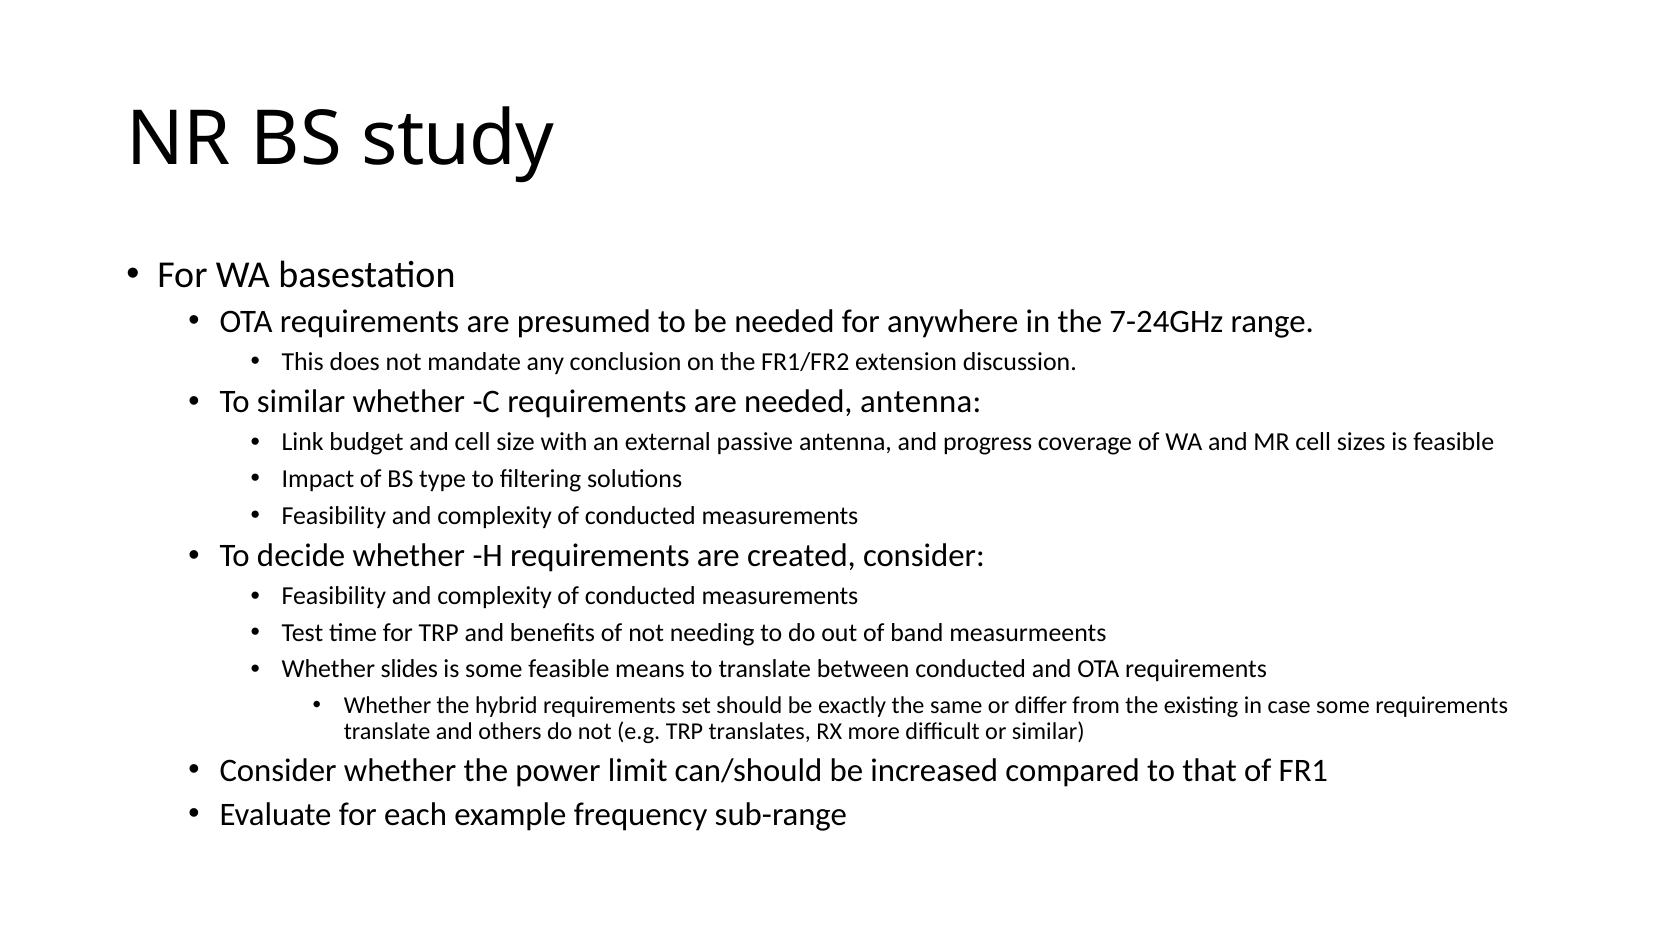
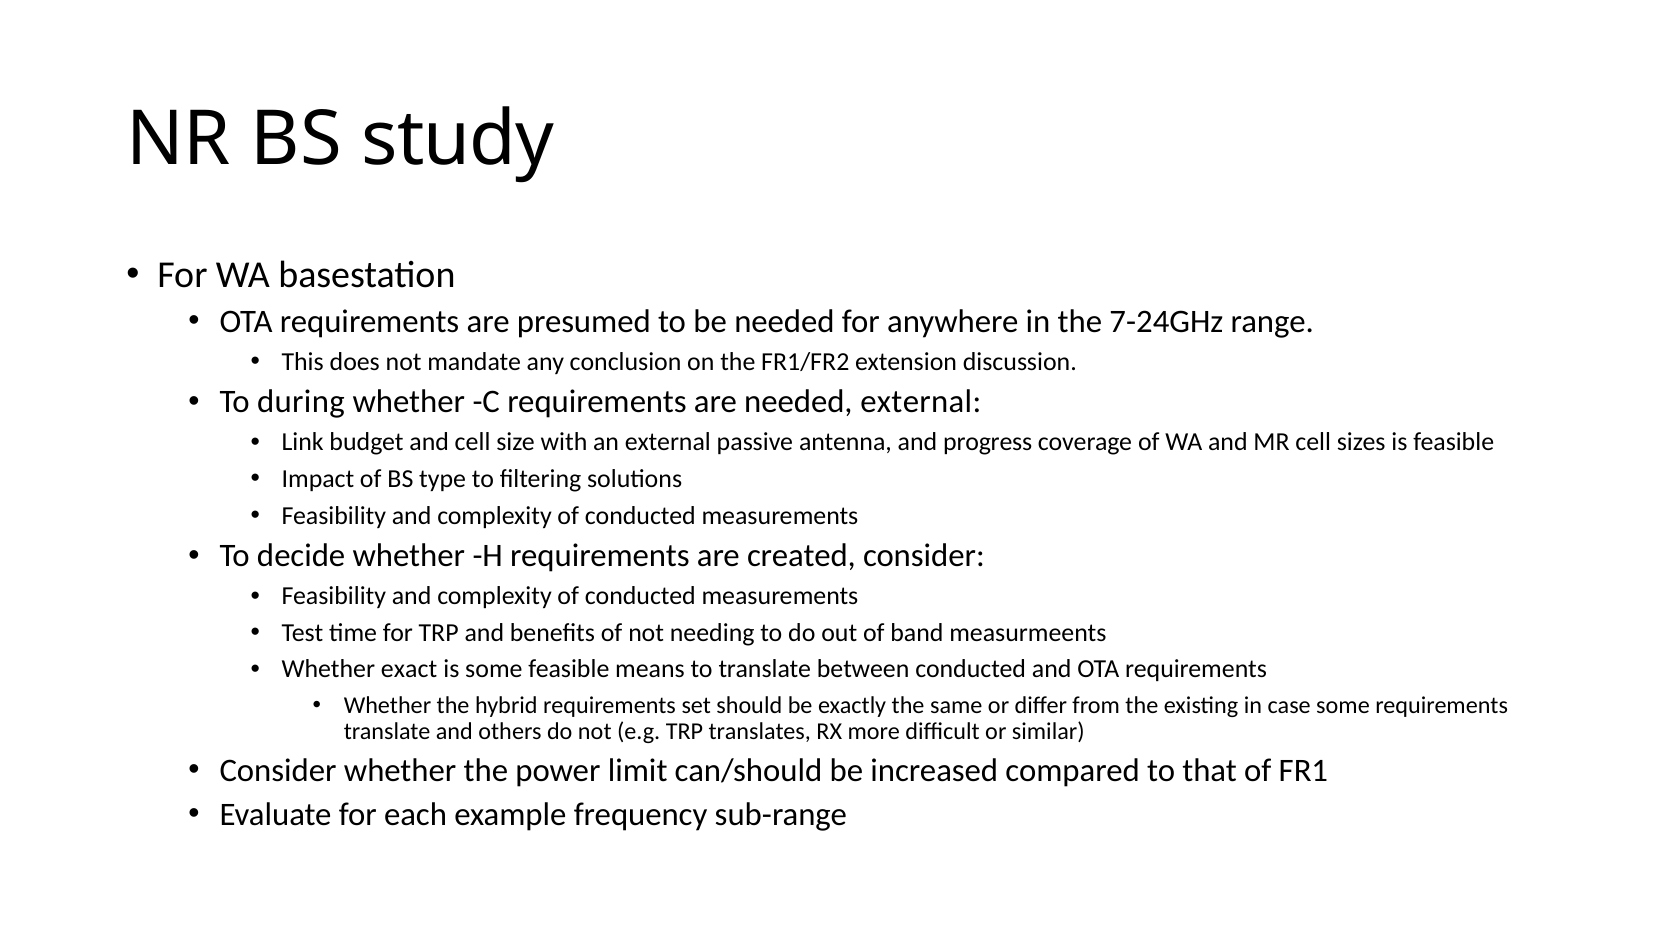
To similar: similar -> during
needed antenna: antenna -> external
slides: slides -> exact
